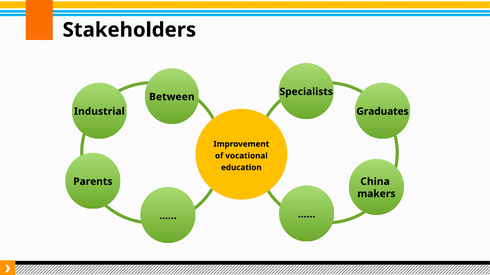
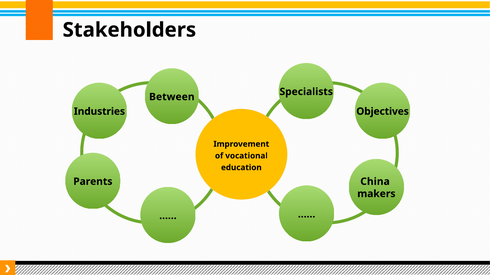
Industrial: Industrial -> Industries
Graduates: Graduates -> Objectives
